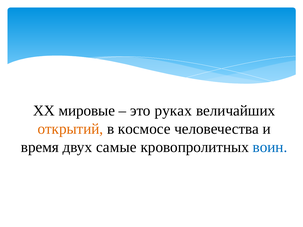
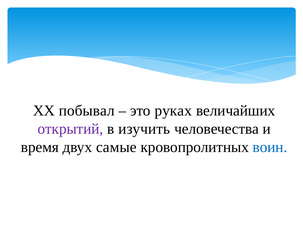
мировые: мировые -> побывал
открытий colour: orange -> purple
космосе: космосе -> изучить
